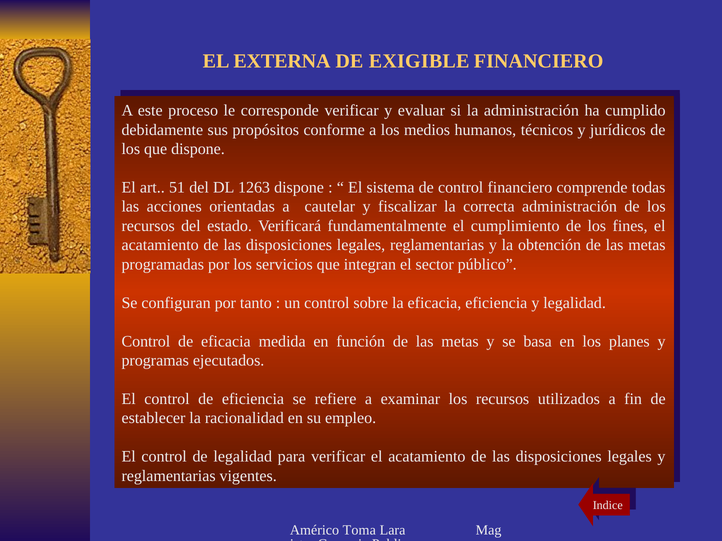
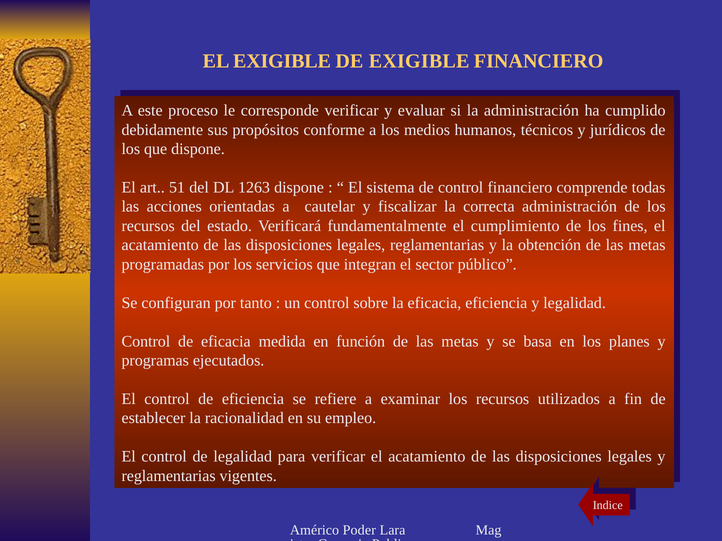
EL EXTERNA: EXTERNA -> EXIGIBLE
Toma: Toma -> Poder
